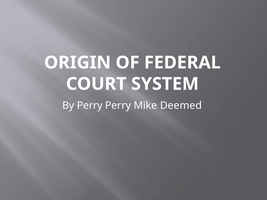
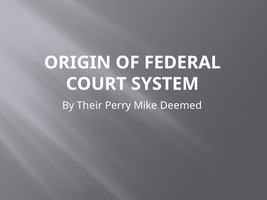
By Perry: Perry -> Their
